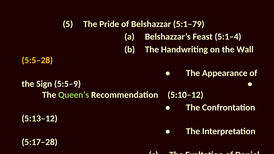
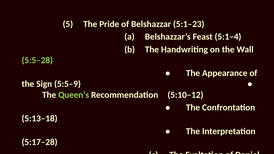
5:1–79: 5:1–79 -> 5:1–23
5:5–28 colour: yellow -> light green
5:13–12: 5:13–12 -> 5:13–18
